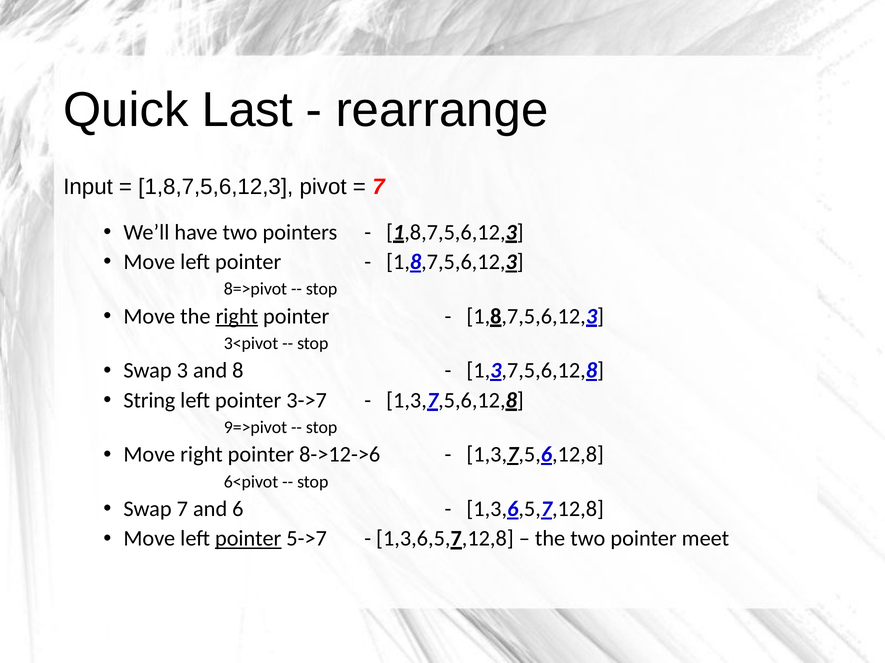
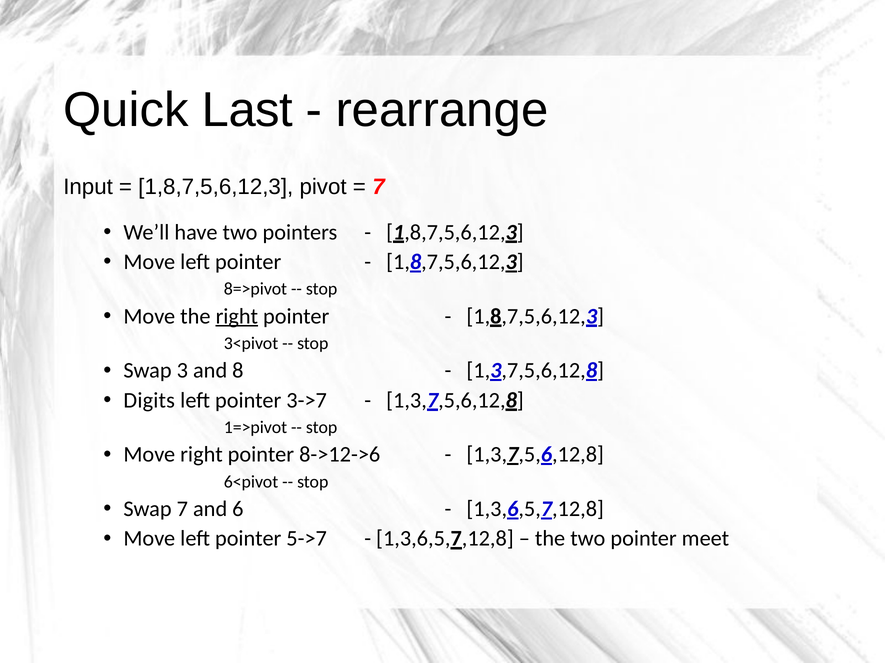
String: String -> Digits
9=>pivot: 9=>pivot -> 1=>pivot
pointer at (248, 539) underline: present -> none
